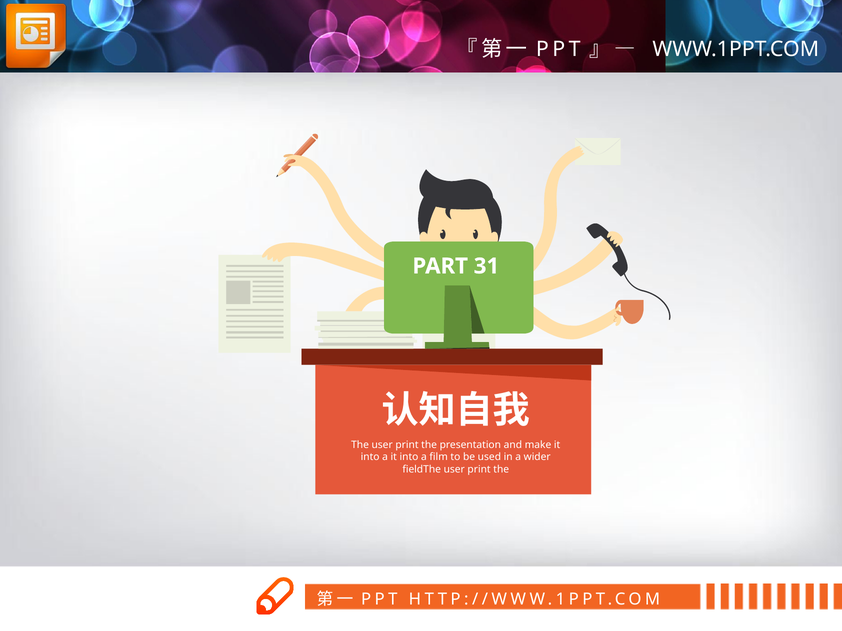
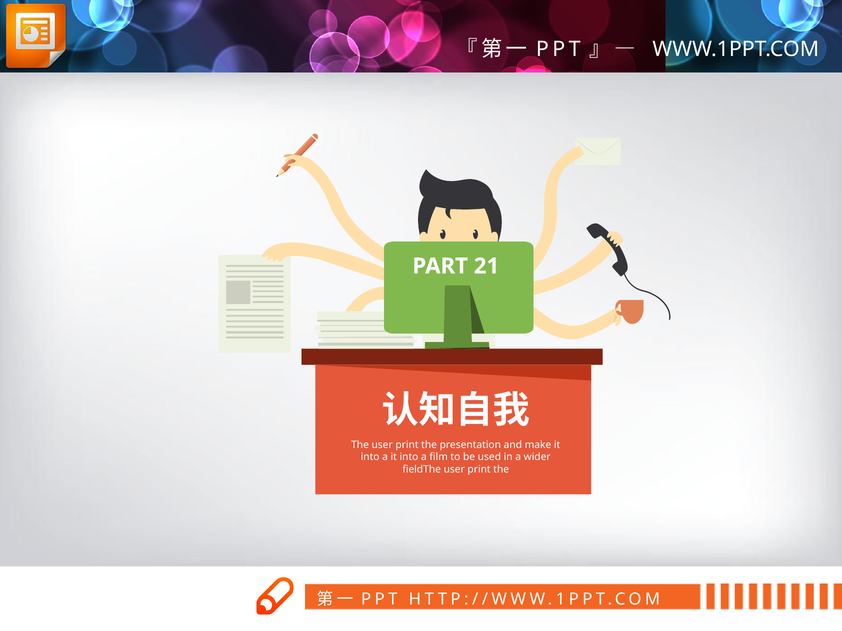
31: 31 -> 21
